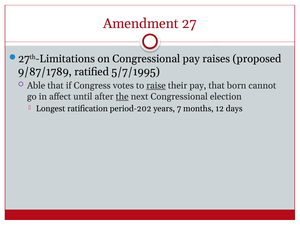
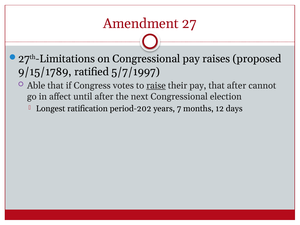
9/87/1789: 9/87/1789 -> 9/15/1789
5/7/1995: 5/7/1995 -> 5/7/1997
that born: born -> after
the underline: present -> none
